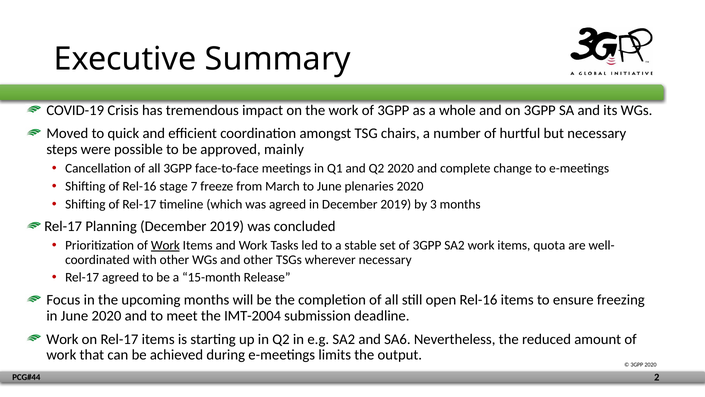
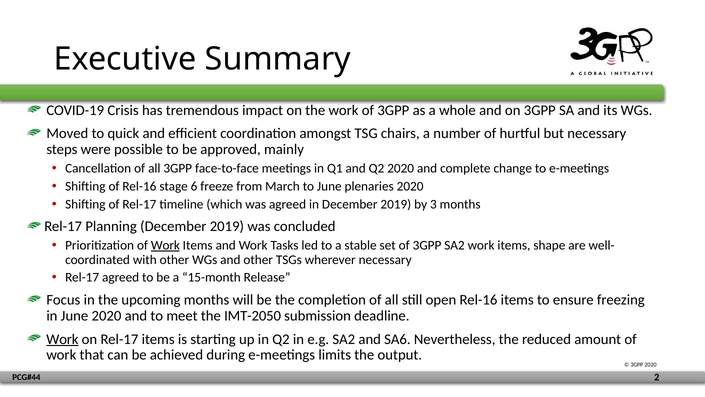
7: 7 -> 6
quota: quota -> shape
IMT-2004: IMT-2004 -> IMT-2050
Work at (62, 339) underline: none -> present
